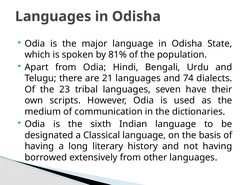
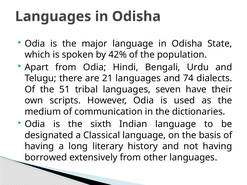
81%: 81% -> 42%
23: 23 -> 51
